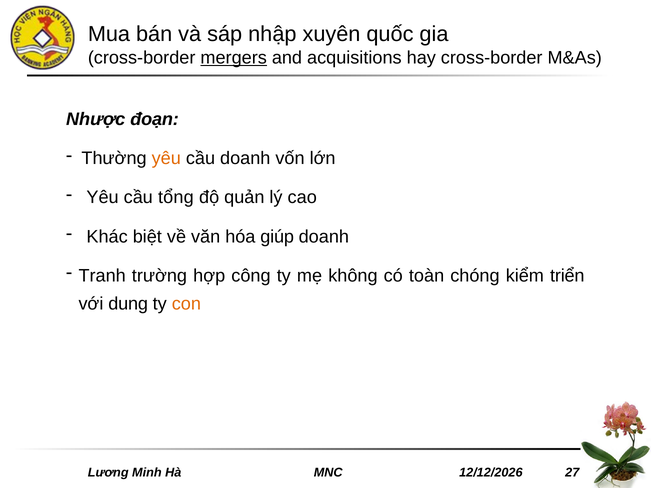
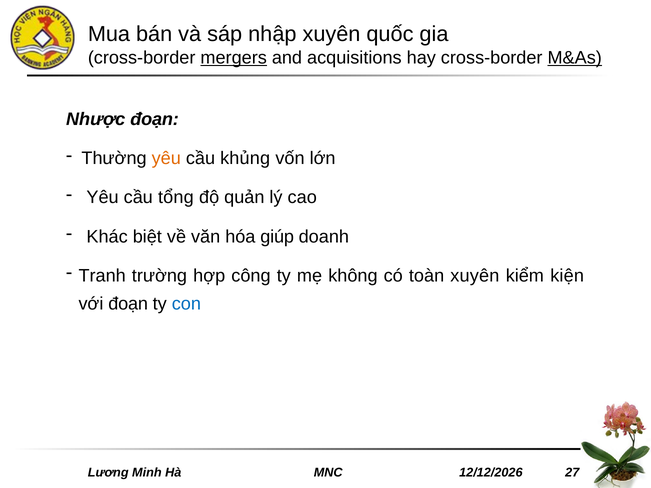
M&As underline: none -> present
cầu doanh: doanh -> khủng
toàn chóng: chóng -> xuyên
triển: triển -> kiện
với dung: dung -> đoạn
con colour: orange -> blue
